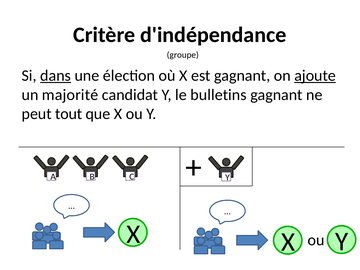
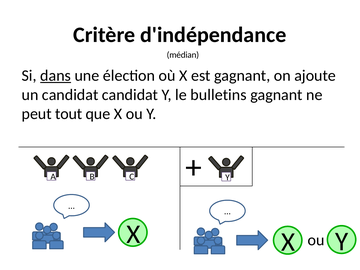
groupe: groupe -> médian
ajoute underline: present -> none
un majorité: majorité -> candidat
